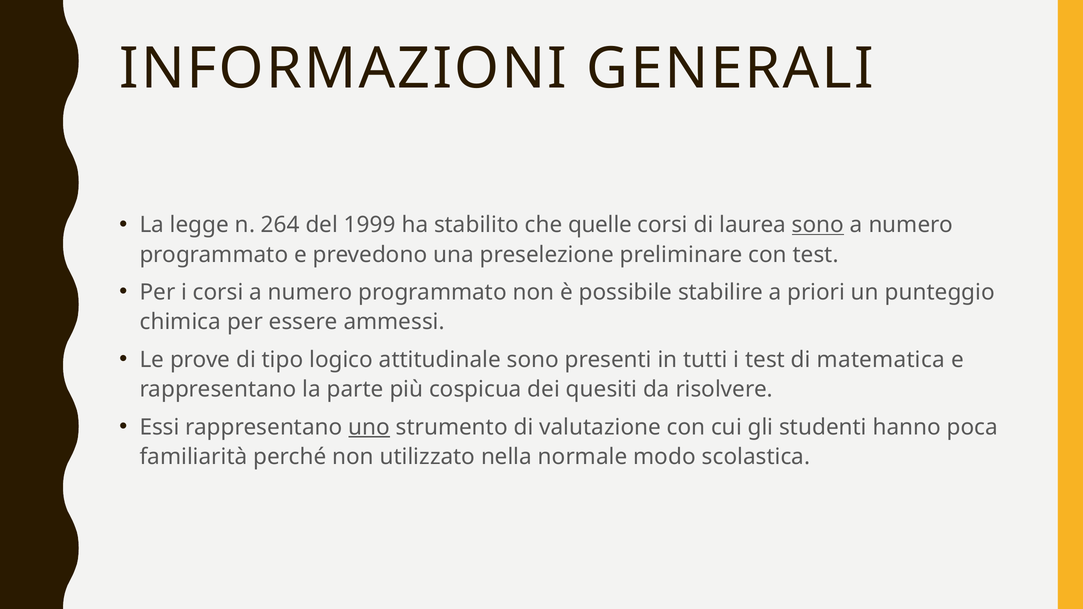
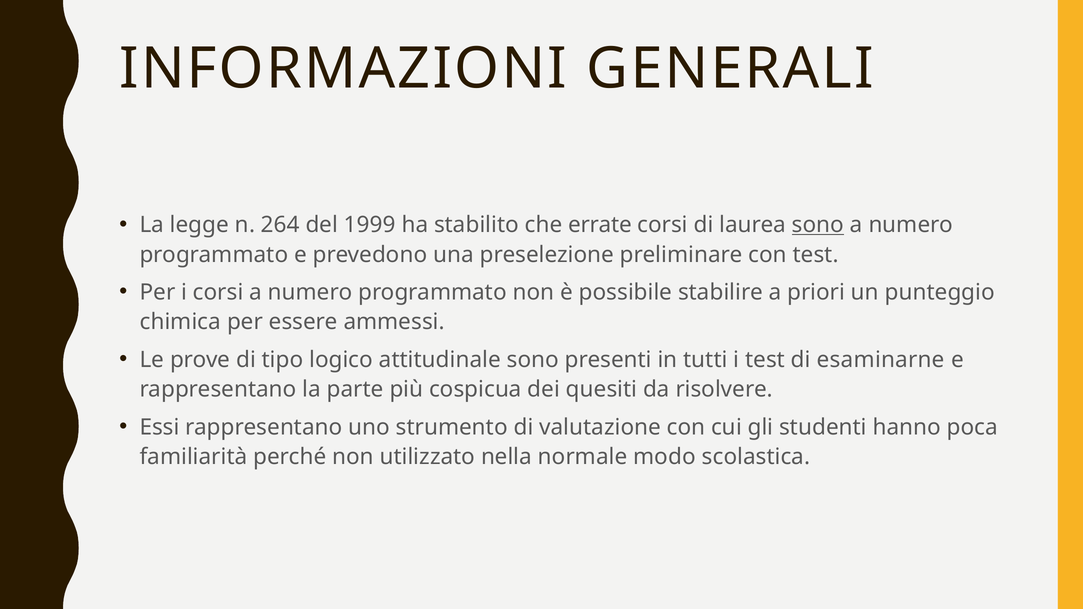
quelle: quelle -> errate
matematica: matematica -> esaminarne
uno underline: present -> none
